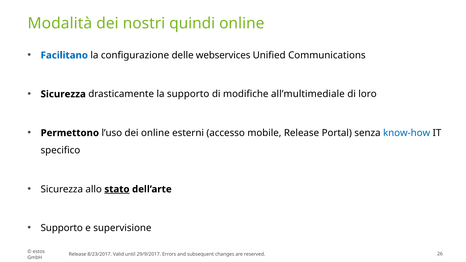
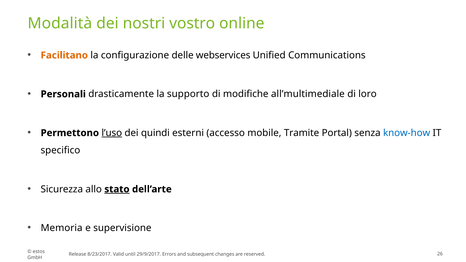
quindi: quindi -> vostro
Facilitano colour: blue -> orange
Sicurezza at (63, 94): Sicurezza -> Personali
l’uso underline: none -> present
dei online: online -> quindi
mobile Release: Release -> Tramite
Supporto at (62, 228): Supporto -> Memoria
